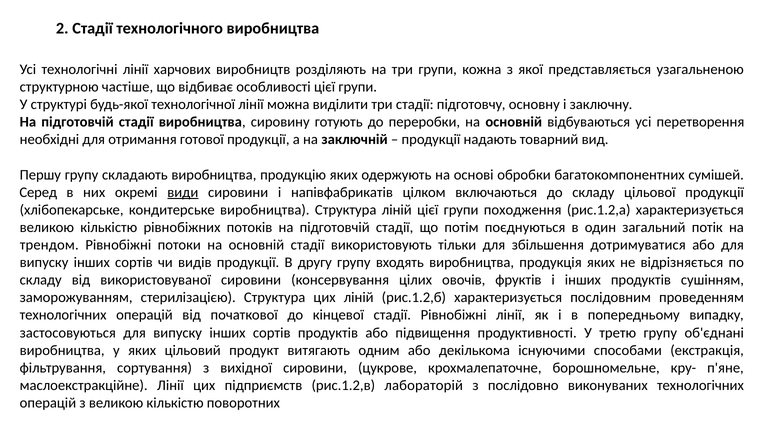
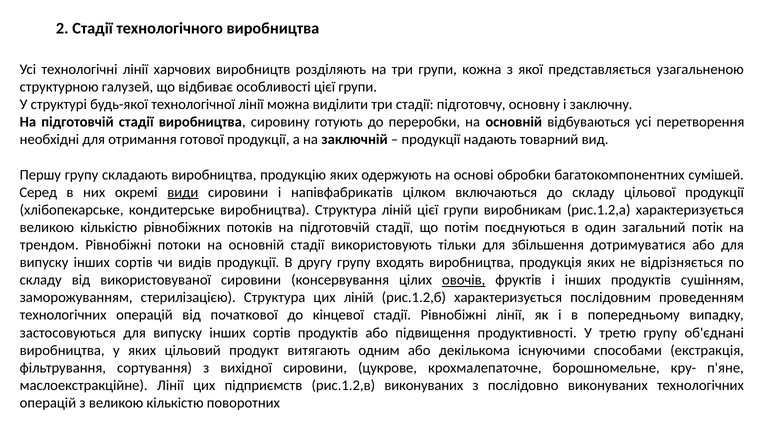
частіше: частіше -> галузей
походження: походження -> виробникам
овочів underline: none -> present
рис.1.2,в лабораторій: лабораторій -> виконуваних
